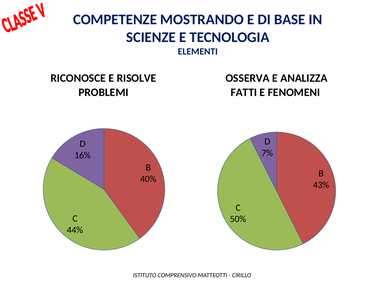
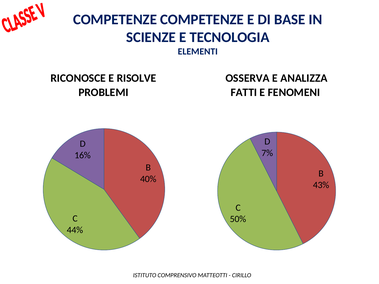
COMPETENZE MOSTRANDO: MOSTRANDO -> COMPETENZE
